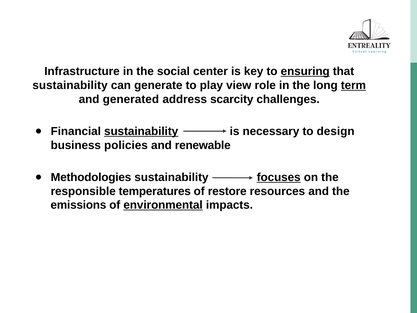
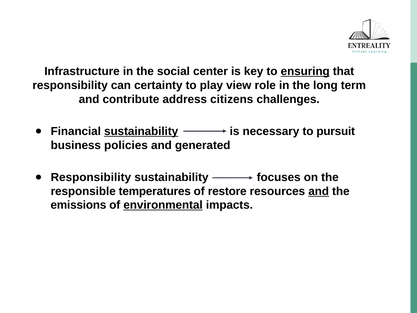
sustainability at (70, 85): sustainability -> responsibility
generate: generate -> certainty
term underline: present -> none
generated: generated -> contribute
scarcity: scarcity -> citizens
design: design -> pursuit
renewable: renewable -> generated
Methodologies at (91, 177): Methodologies -> Responsibility
focuses underline: present -> none
and at (319, 191) underline: none -> present
